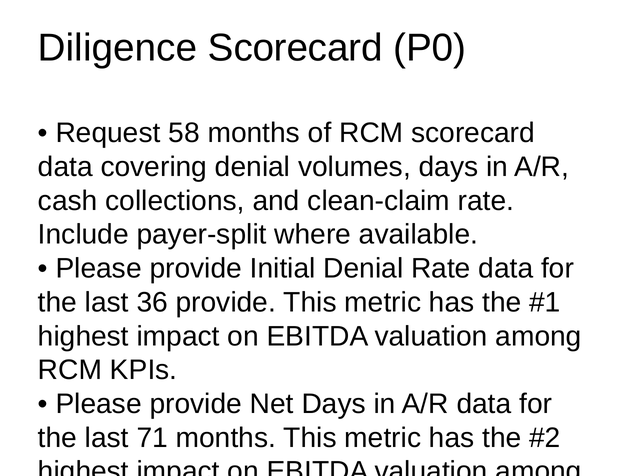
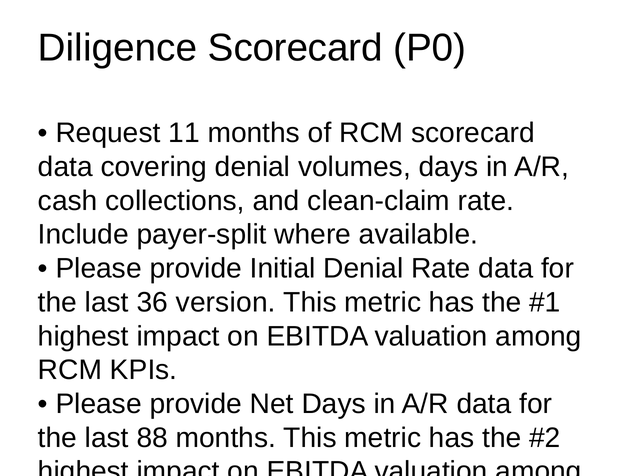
58: 58 -> 11
36 provide: provide -> version
71: 71 -> 88
